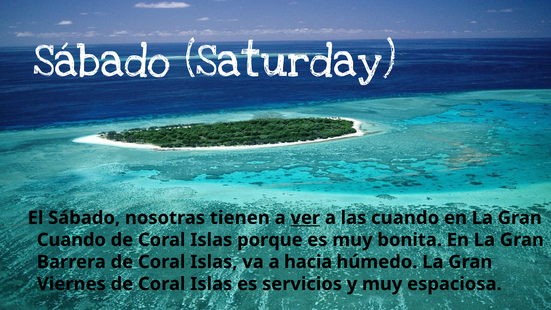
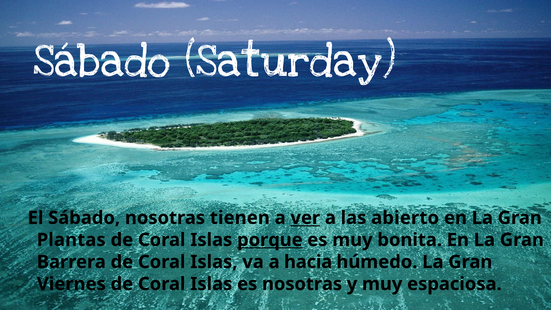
las cuando: cuando -> abierto
Cuando at (71, 240): Cuando -> Plantas
porque underline: none -> present
es servicios: servicios -> nosotras
